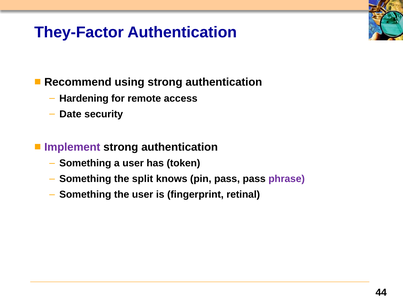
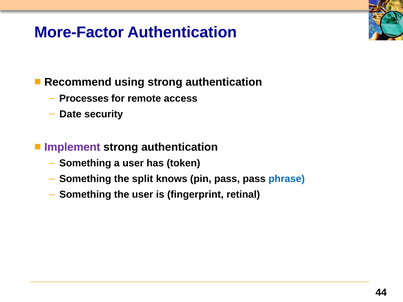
They-Factor: They-Factor -> More-Factor
Hardening: Hardening -> Processes
phrase colour: purple -> blue
